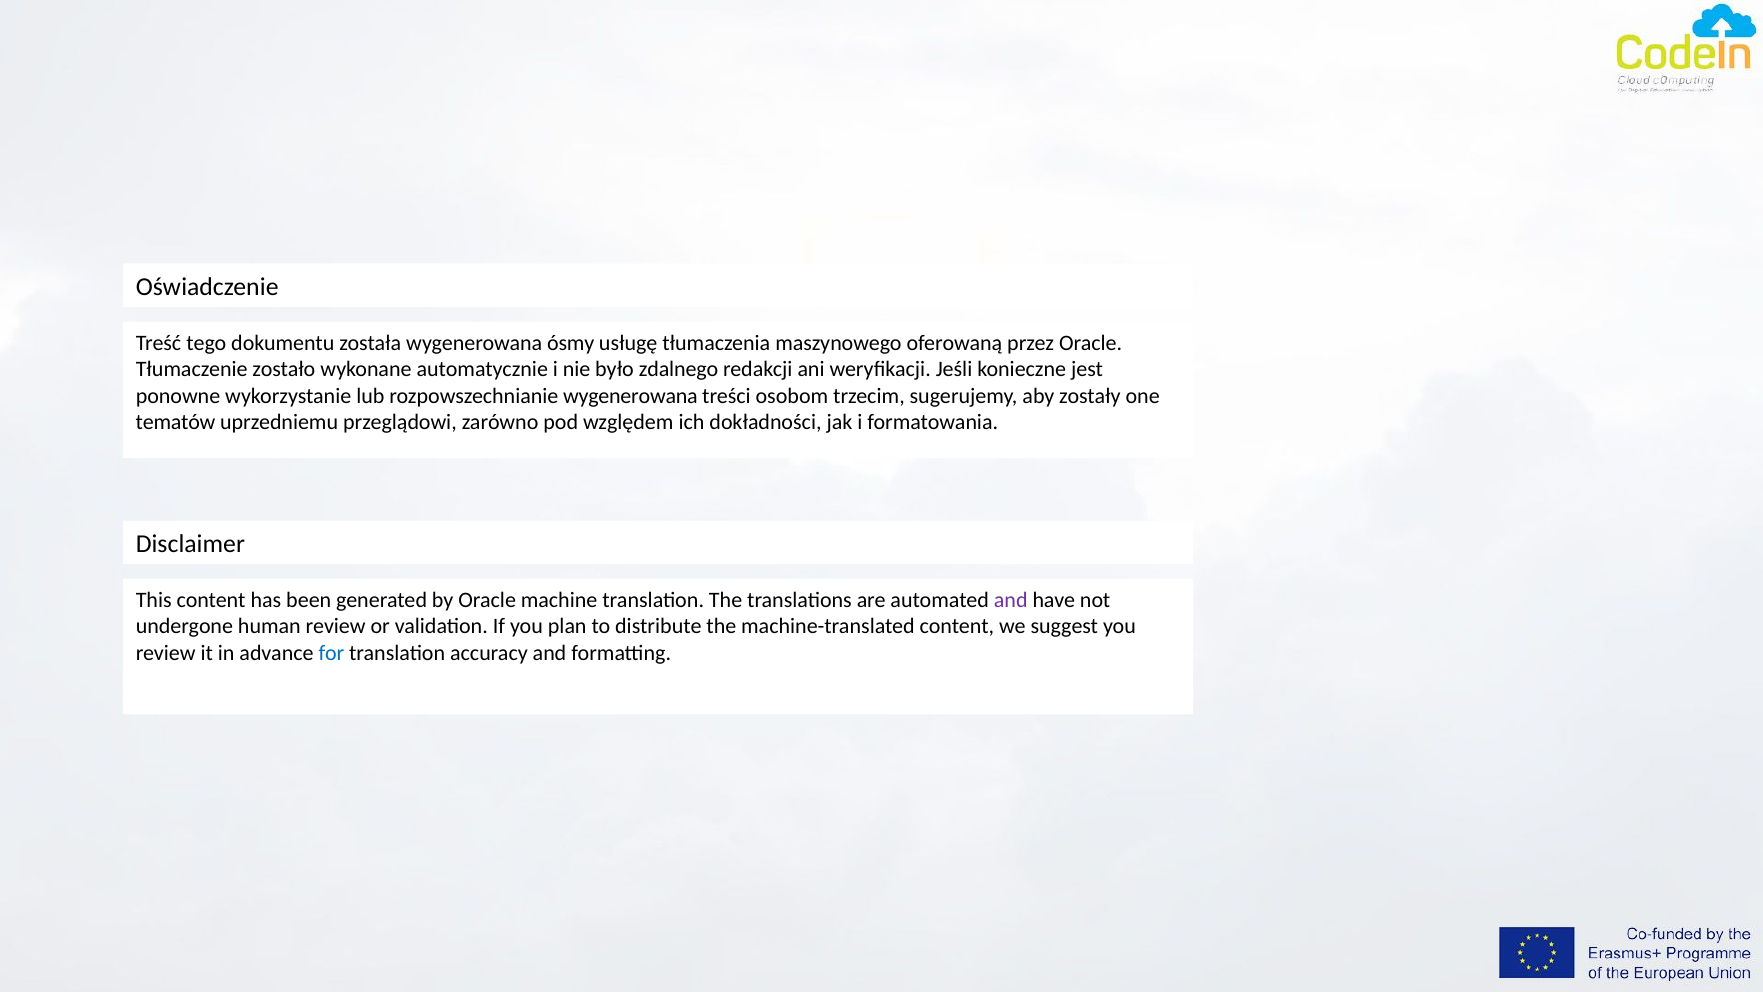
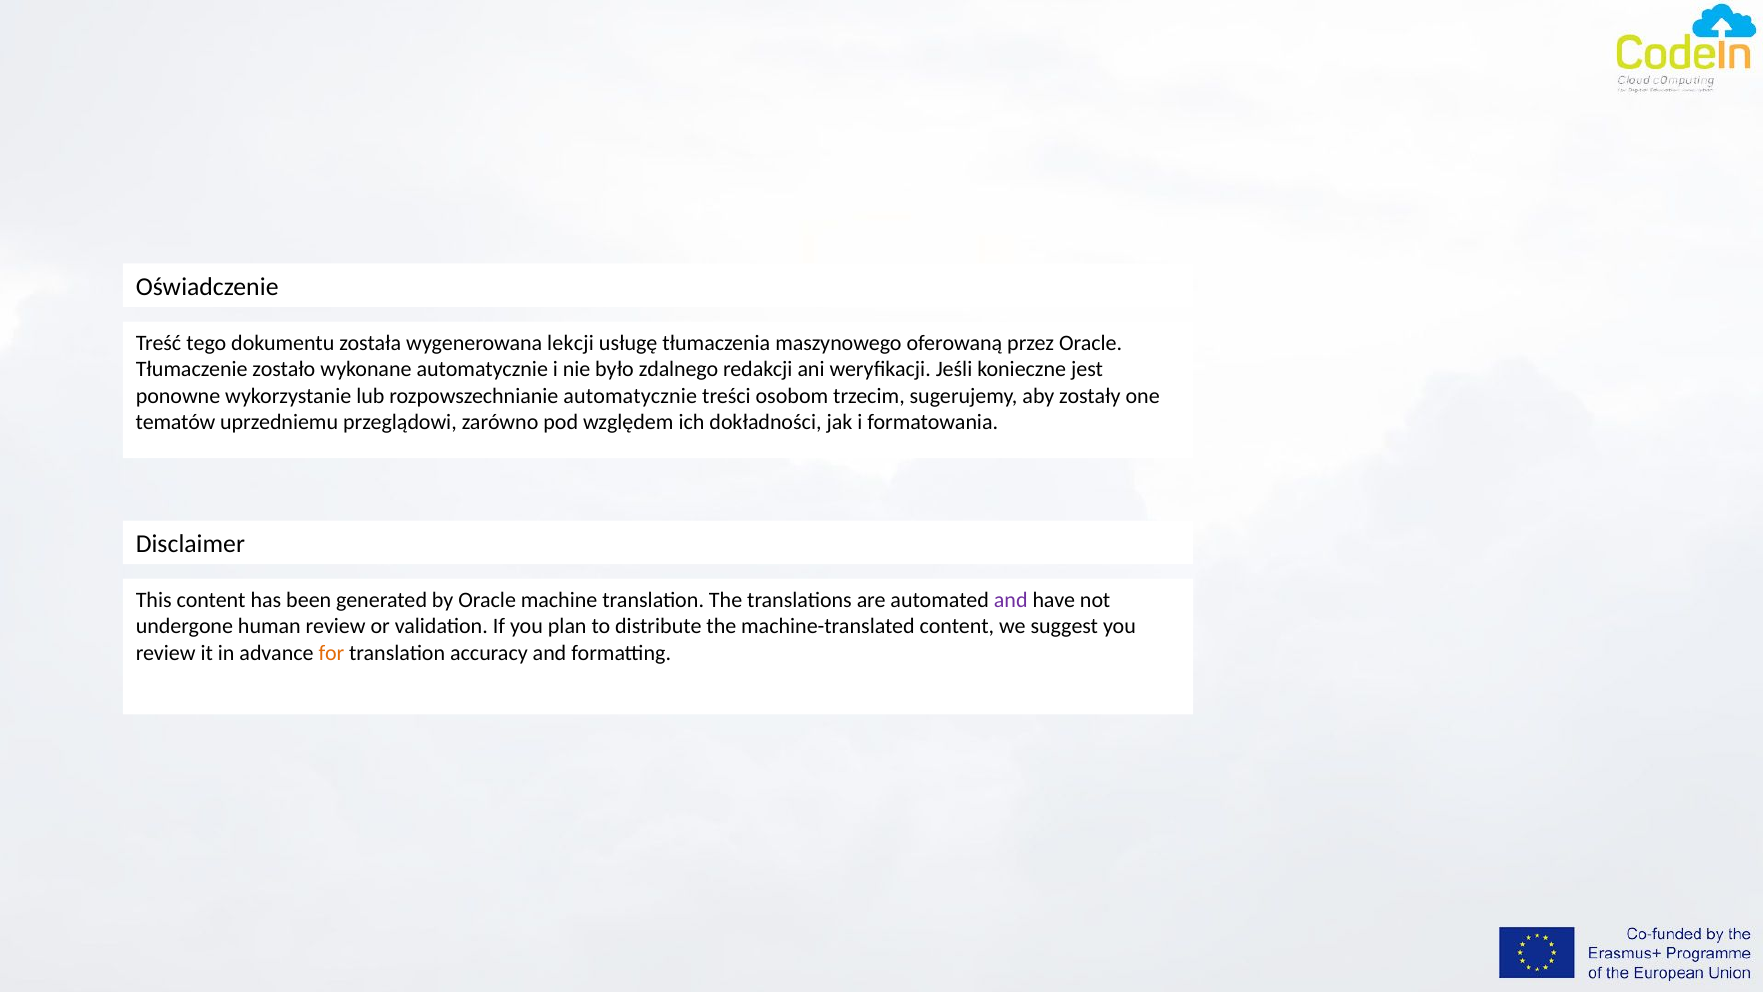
ósmy: ósmy -> lekcji
rozpowszechnianie wygenerowana: wygenerowana -> automatycznie
for colour: blue -> orange
